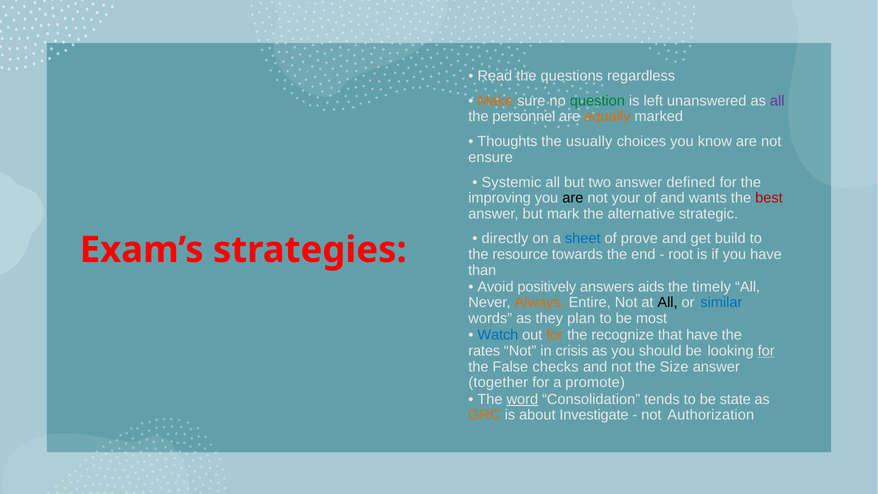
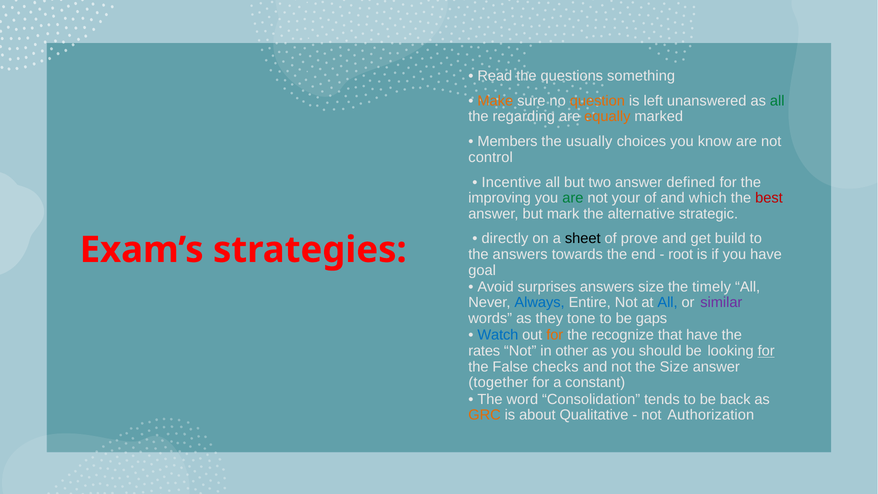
regardless: regardless -> something
question colour: green -> orange
all at (777, 101) colour: purple -> green
personnel: personnel -> regarding
Thoughts: Thoughts -> Members
ensure: ensure -> control
Systemic: Systemic -> Incentive
are at (573, 198) colour: black -> green
wants: wants -> which
sheet colour: blue -> black
the resource: resource -> answers
than: than -> goal
positively: positively -> surprises
answers aids: aids -> size
Always colour: orange -> blue
All at (668, 303) colour: black -> blue
similar colour: blue -> purple
plan: plan -> tone
most: most -> gaps
crisis: crisis -> other
promote: promote -> constant
word underline: present -> none
state: state -> back
Investigate: Investigate -> Qualitative
